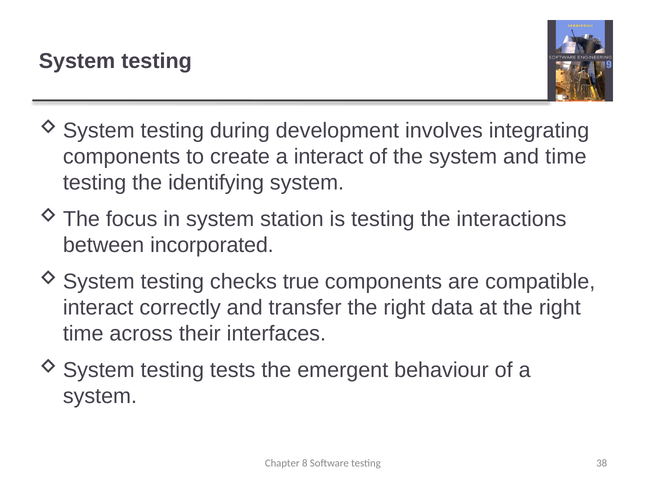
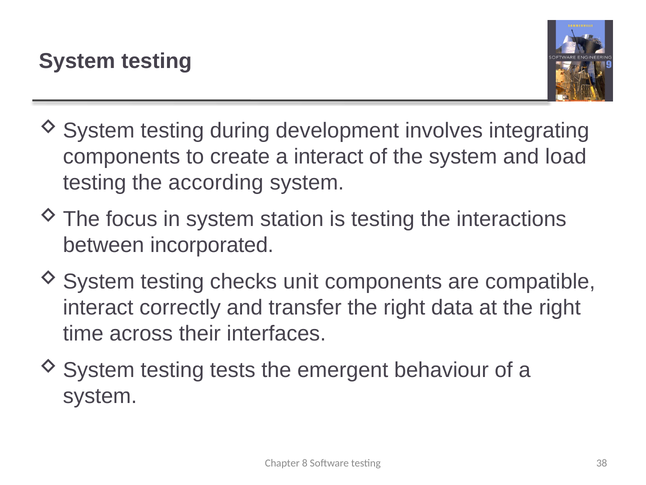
and time: time -> load
identifying: identifying -> according
true: true -> unit
